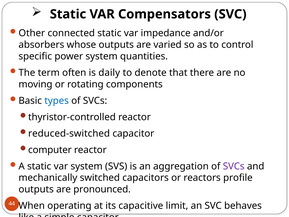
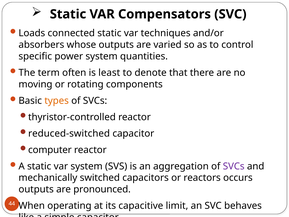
Other: Other -> Loads
impedance: impedance -> techniques
daily: daily -> least
types colour: blue -> orange
profile: profile -> occurs
